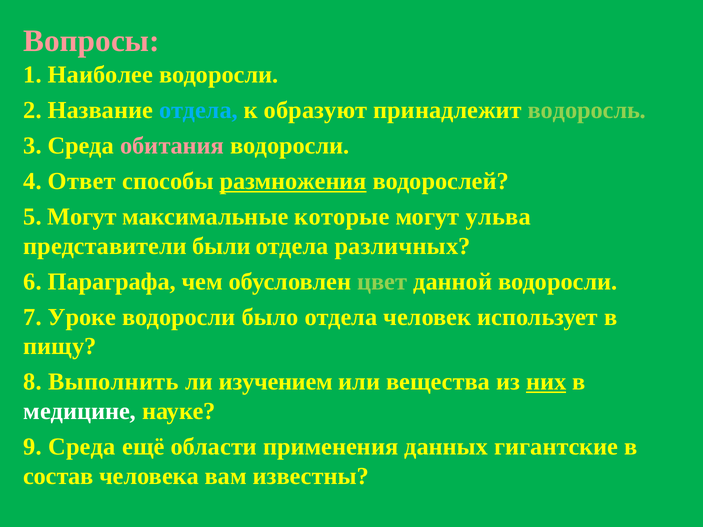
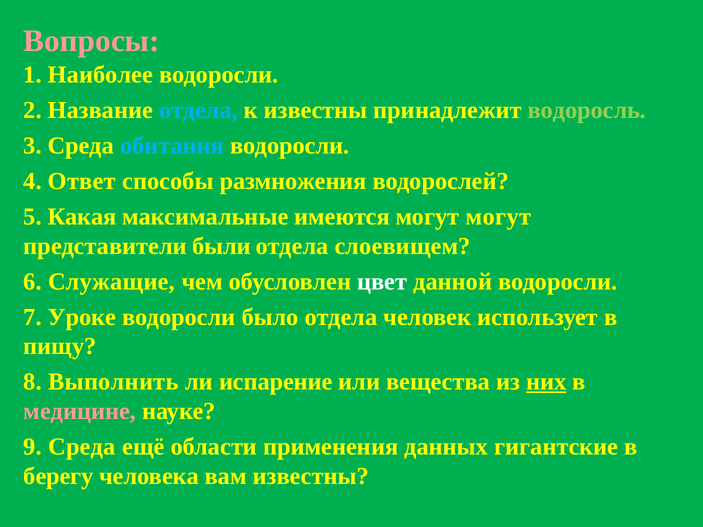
к образуют: образуют -> известны
обитания colour: pink -> light blue
размножения underline: present -> none
5 Могут: Могут -> Какая
которые: которые -> имеются
могут ульва: ульва -> могут
различных: различных -> слоевищем
Параграфа: Параграфа -> Служащие
цвет colour: light green -> white
изучением: изучением -> испарение
медицине colour: white -> pink
состав: состав -> берегу
